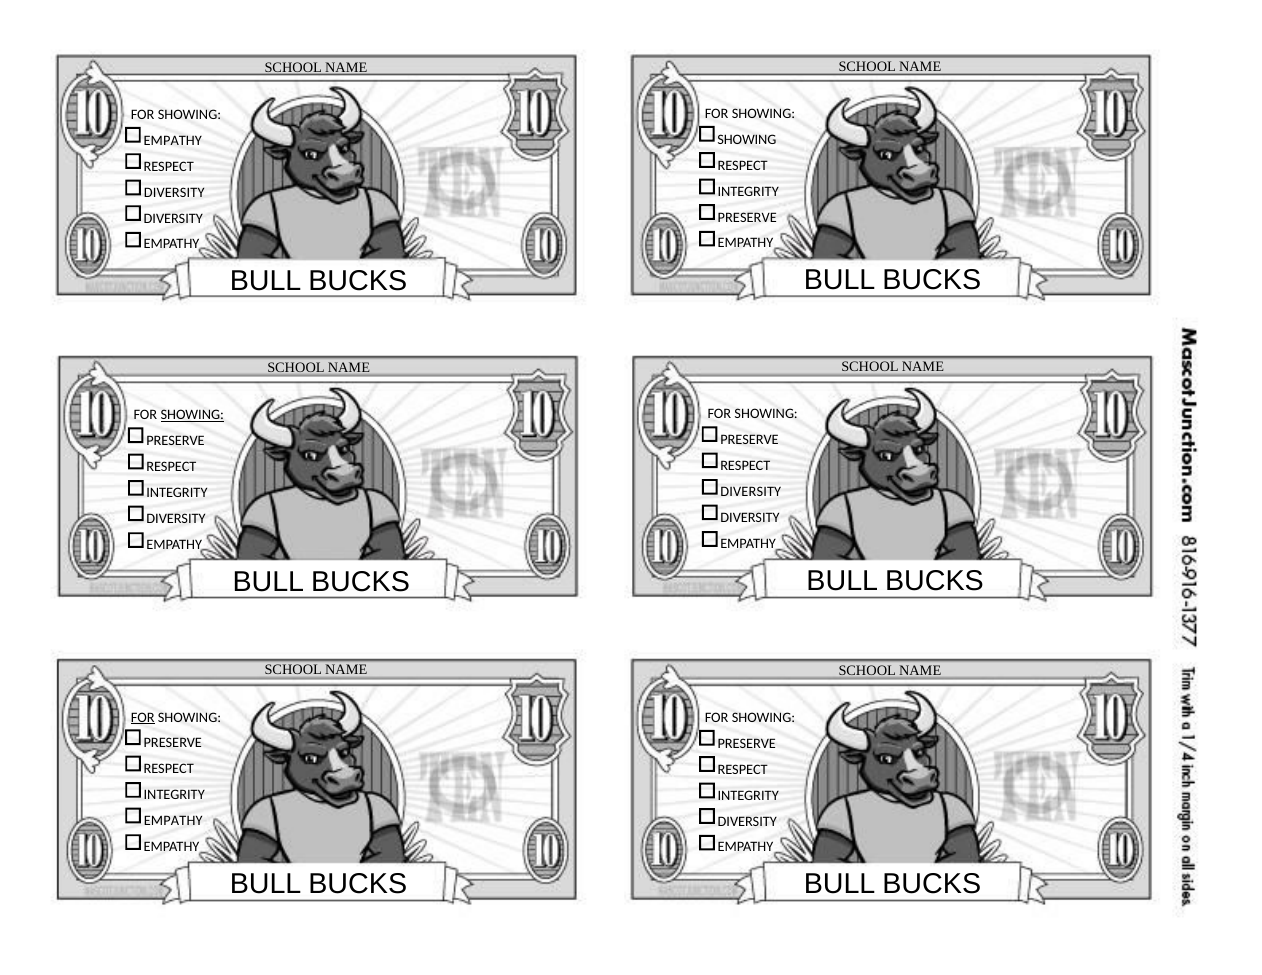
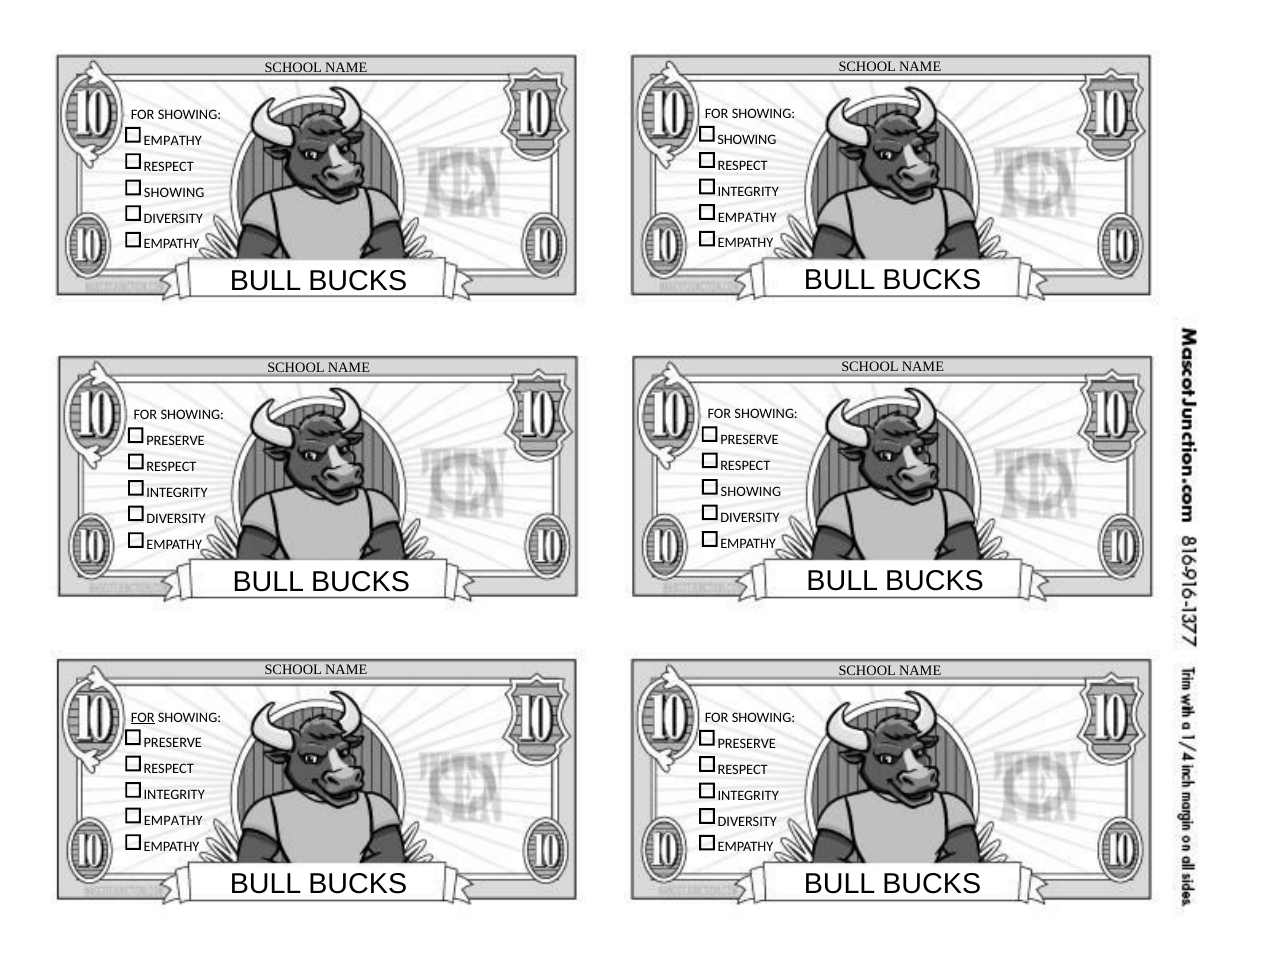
DIVERSITY at (174, 193): DIVERSITY -> SHOWING
PRESERVE at (747, 217): PRESERVE -> EMPATHY
SHOWING at (192, 415) underline: present -> none
DIVERSITY at (751, 492): DIVERSITY -> SHOWING
